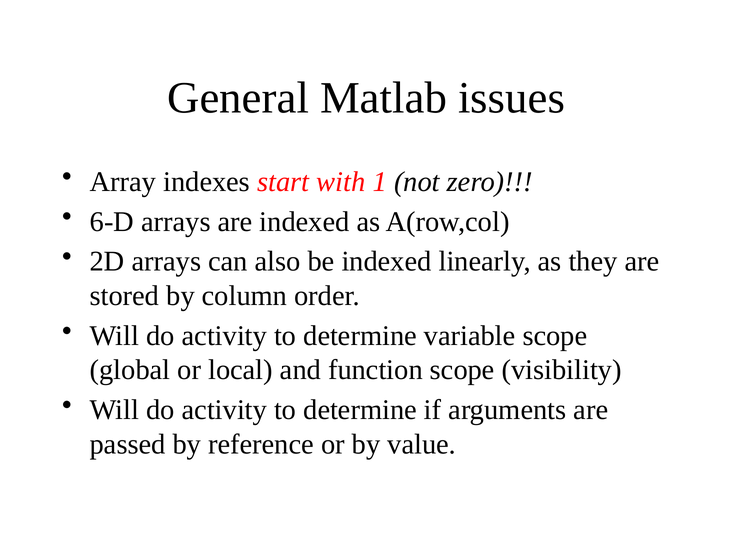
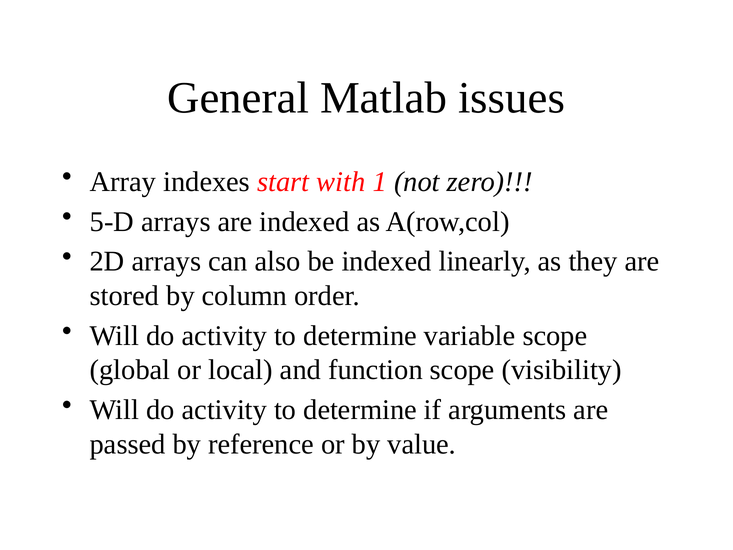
6-D: 6-D -> 5-D
